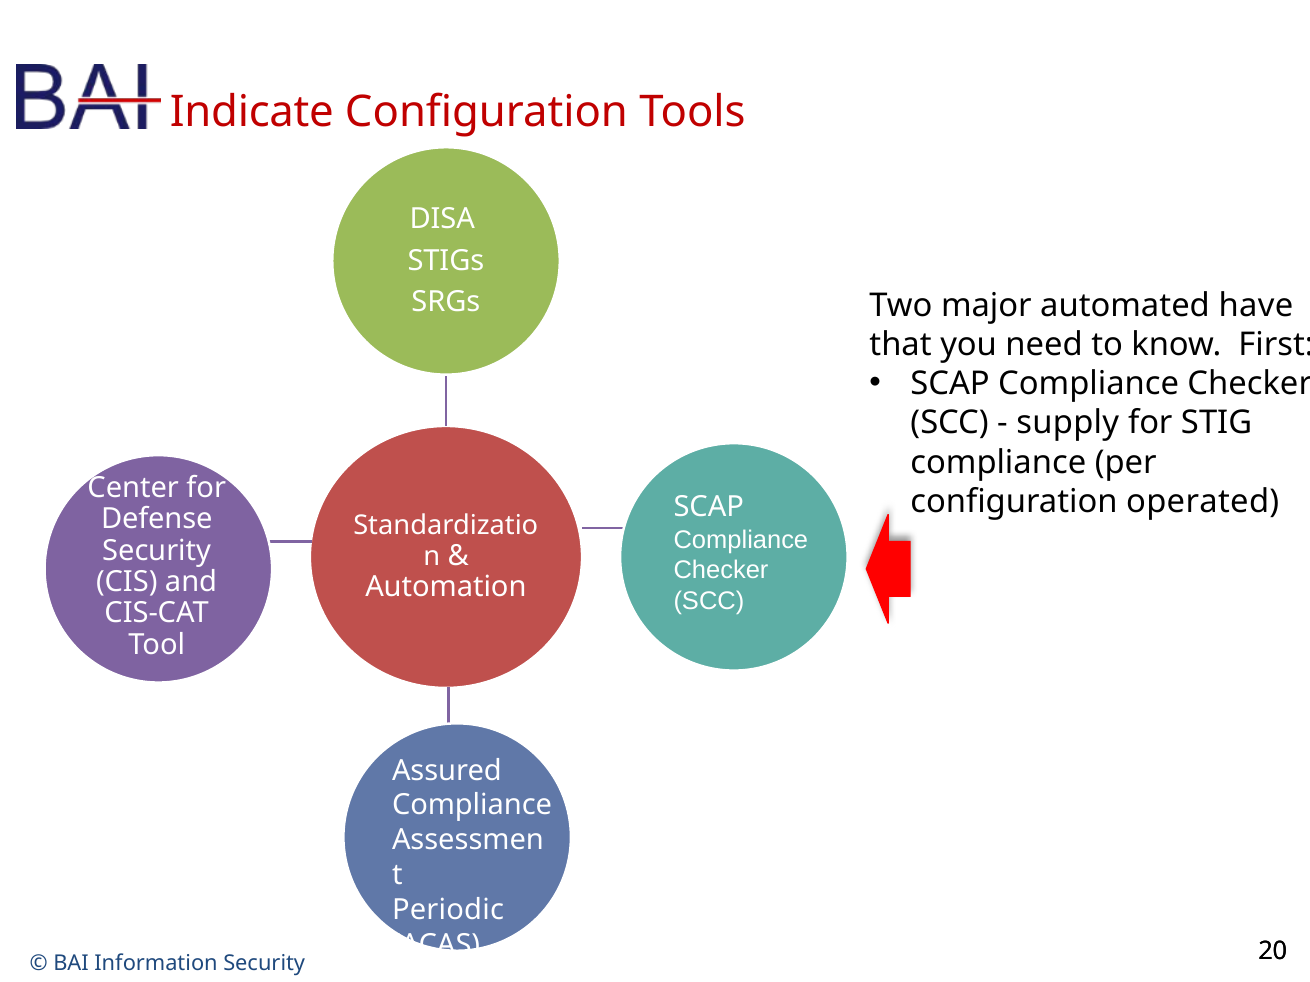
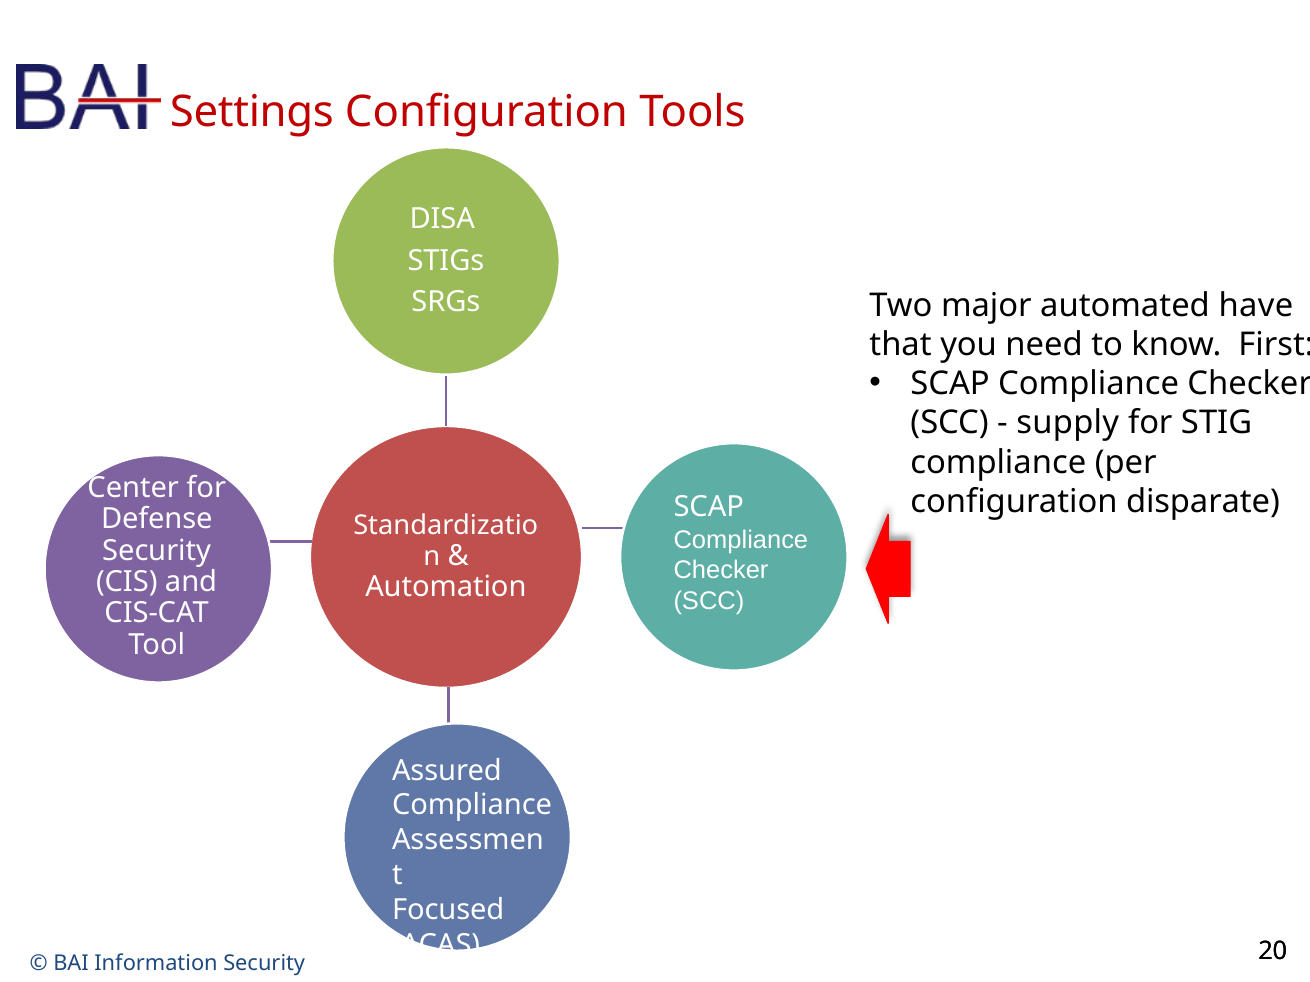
Indicate: Indicate -> Settings
operated: operated -> disparate
Periodic: Periodic -> Focused
